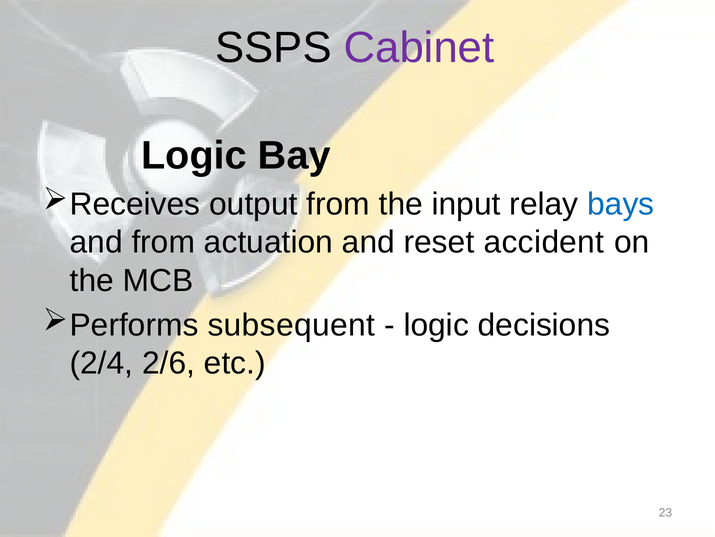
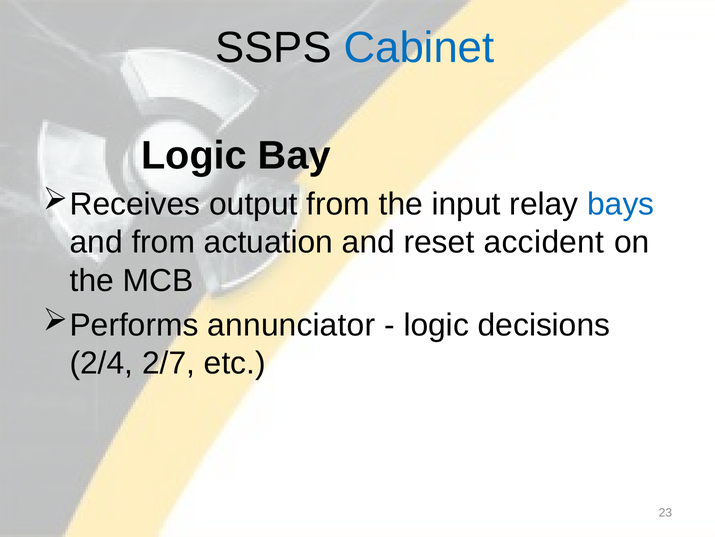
Cabinet colour: purple -> blue
subsequent: subsequent -> annunciator
2/6: 2/6 -> 2/7
